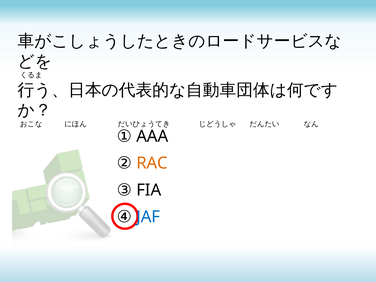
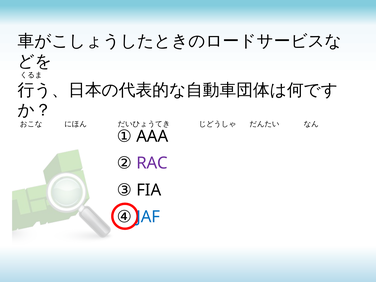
RAC colour: orange -> purple
